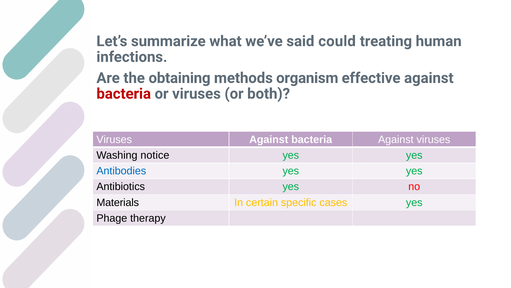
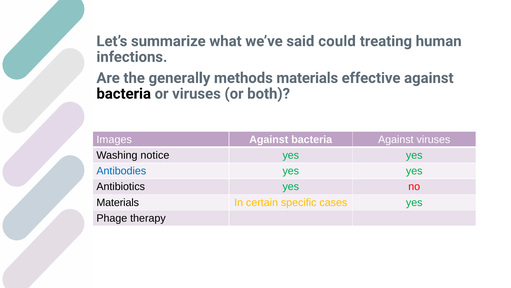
obtaining: obtaining -> generally
methods organism: organism -> materials
bacteria at (124, 94) colour: red -> black
Viruses at (114, 139): Viruses -> Images
